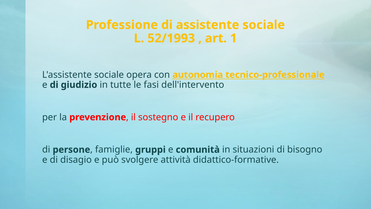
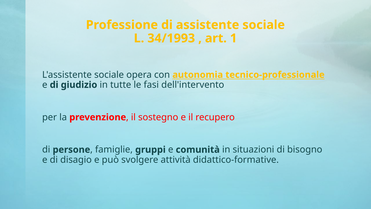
52/1993: 52/1993 -> 34/1993
